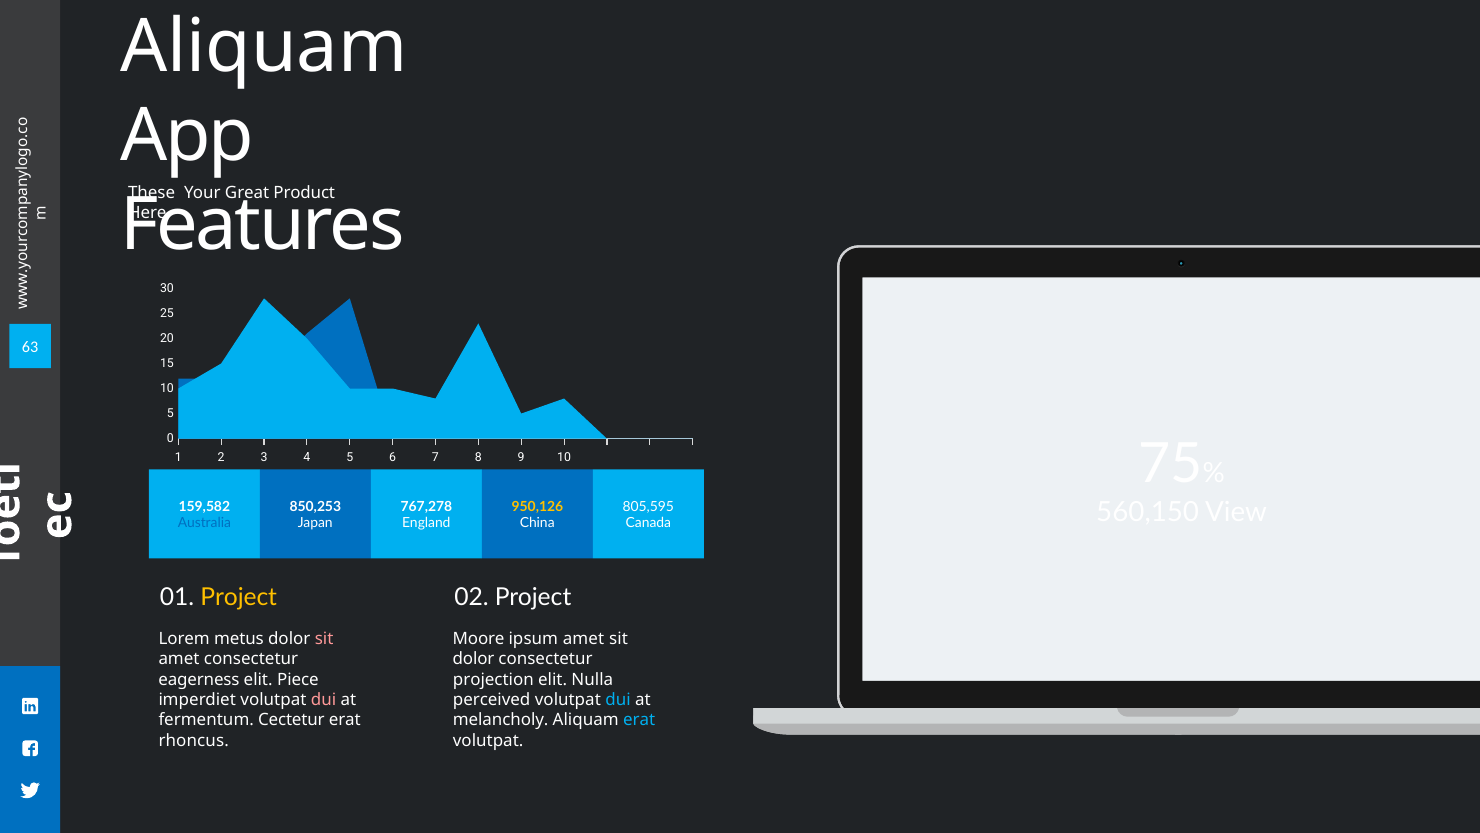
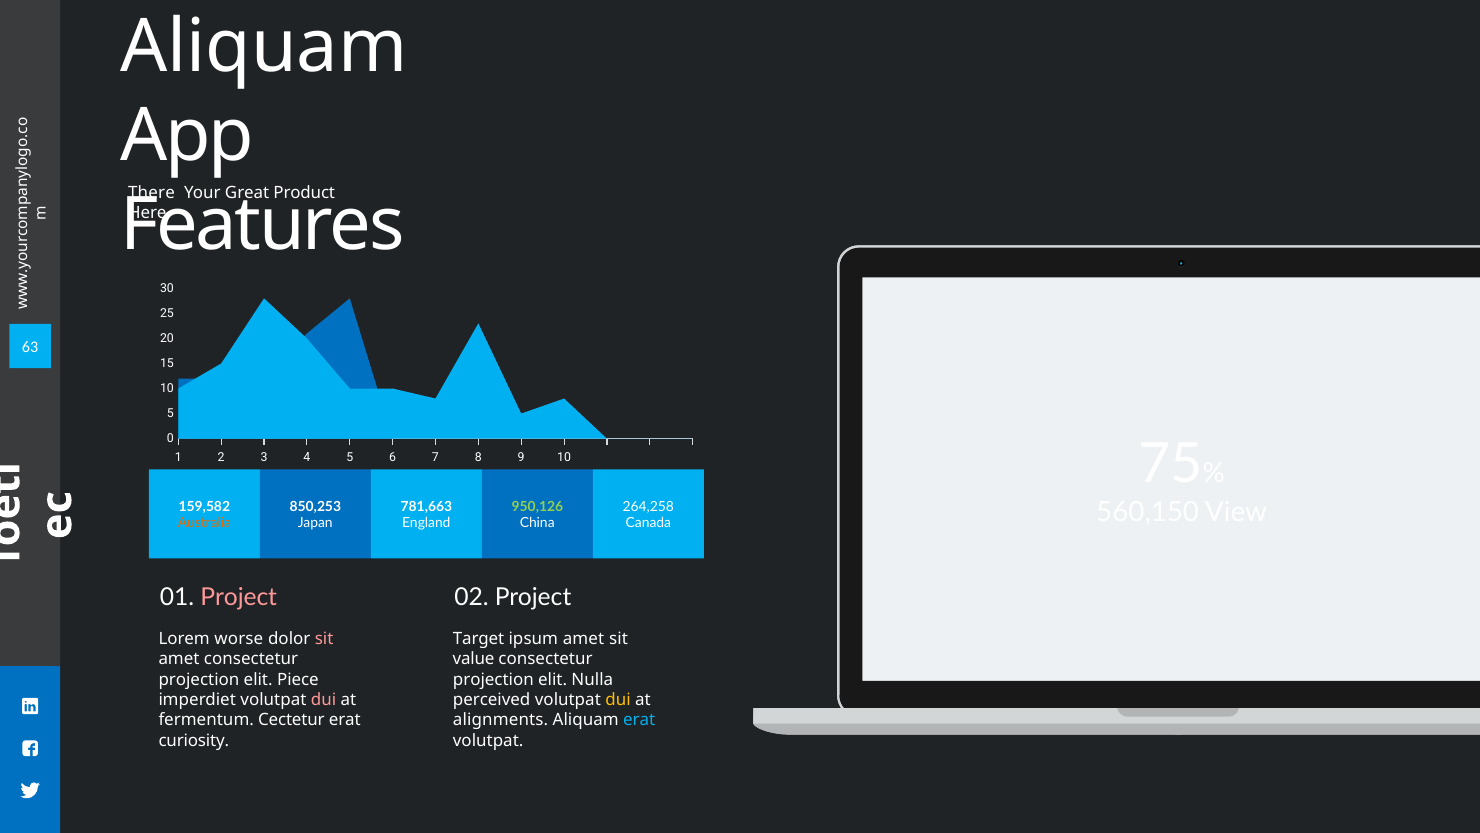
These: These -> There
767,278: 767,278 -> 781,663
950,126 colour: yellow -> light green
805,595: 805,595 -> 264,258
Australia colour: blue -> orange
Project at (239, 597) colour: yellow -> pink
metus: metus -> worse
Moore: Moore -> Target
dolor at (474, 659): dolor -> value
eagerness at (199, 679): eagerness -> projection
dui at (618, 700) colour: light blue -> yellow
melancholy: melancholy -> alignments
rhoncus: rhoncus -> curiosity
